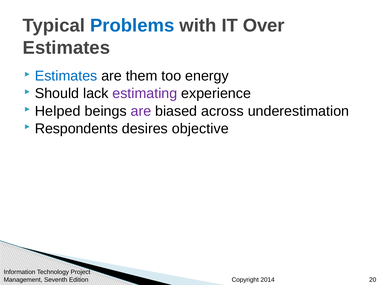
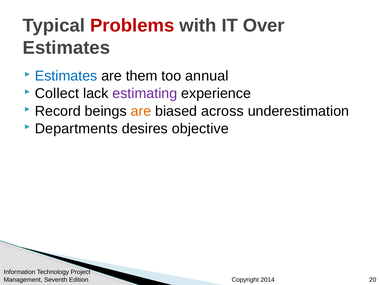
Problems colour: blue -> red
energy: energy -> annual
Should: Should -> Collect
Helped: Helped -> Record
are at (141, 111) colour: purple -> orange
Respondents: Respondents -> Departments
